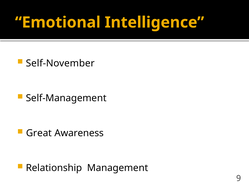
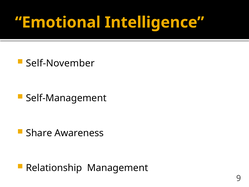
Great: Great -> Share
